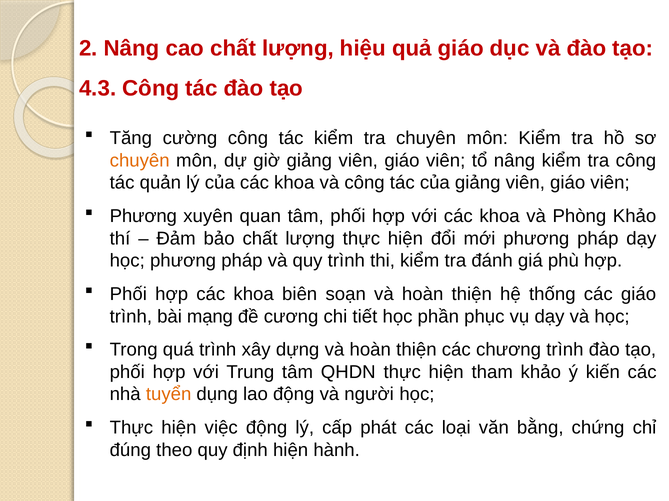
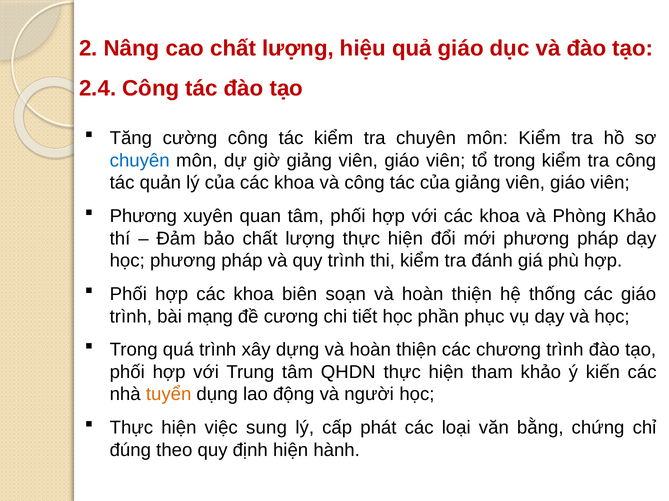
4.3: 4.3 -> 2.4
chuyên at (140, 161) colour: orange -> blue
tổ nâng: nâng -> trong
việc động: động -> sung
